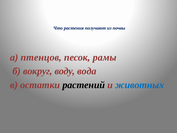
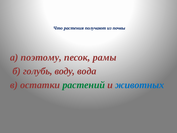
птенцов: птенцов -> поэтому
вокруг: вокруг -> голубь
растений colour: black -> green
